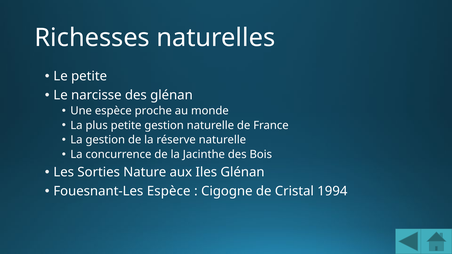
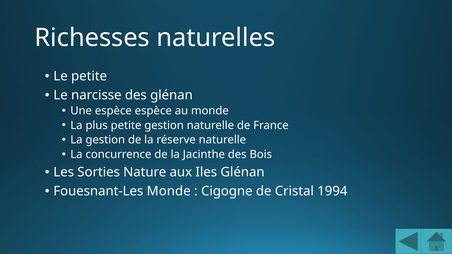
espèce proche: proche -> espèce
Fouesnant-Les Espèce: Espèce -> Monde
